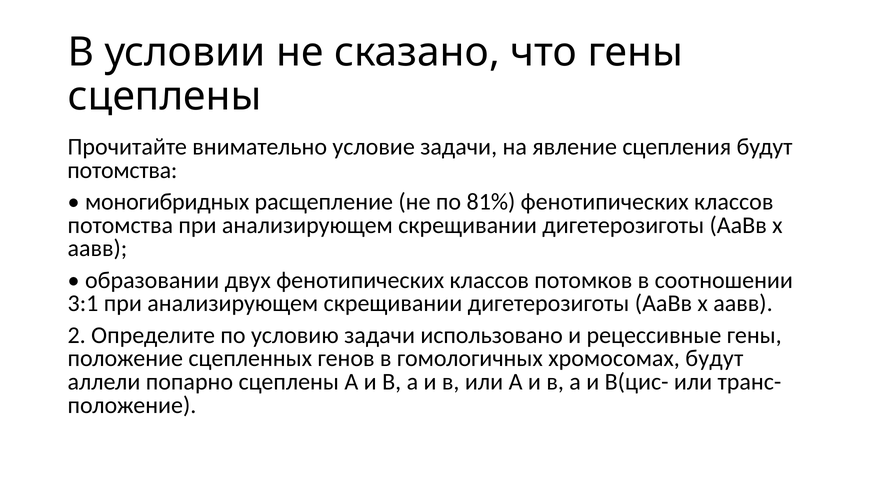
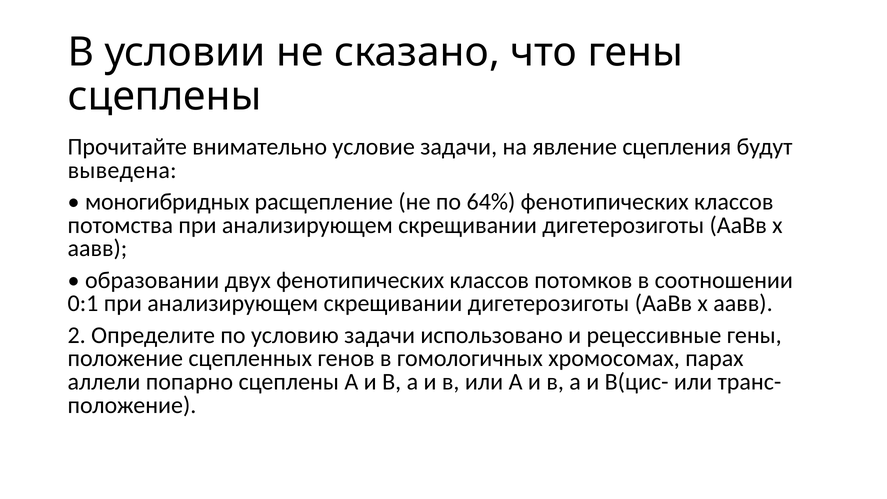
потомства at (122, 170): потомства -> выведена
81%: 81% -> 64%
3:1: 3:1 -> 0:1
хромосомах будут: будут -> парах
